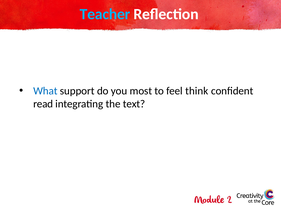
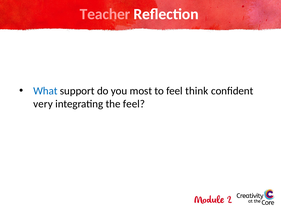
Teacher colour: light blue -> pink
read: read -> very
the text: text -> feel
